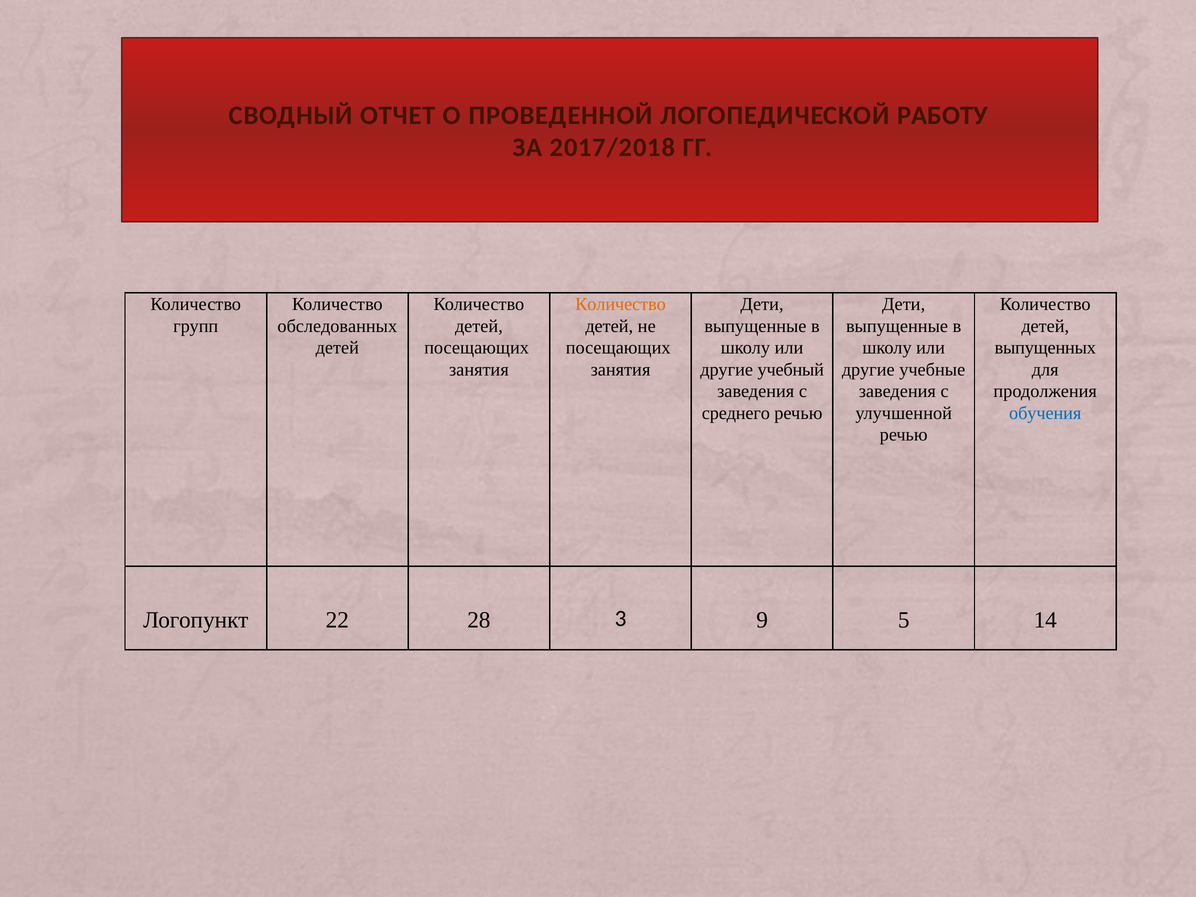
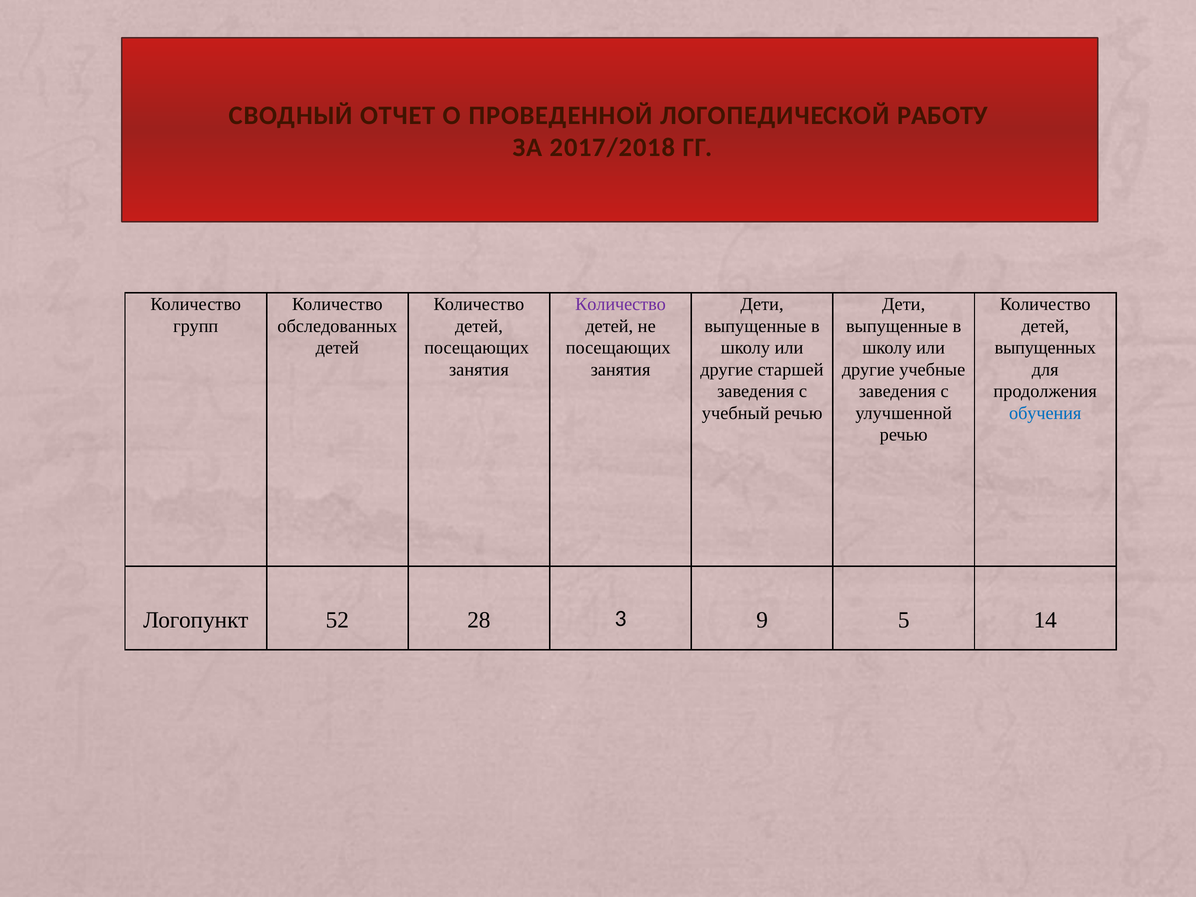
Количество at (621, 304) colour: orange -> purple
учебный: учебный -> старшей
среднего: среднего -> учебный
22: 22 -> 52
